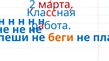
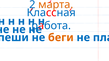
марта colour: red -> orange
